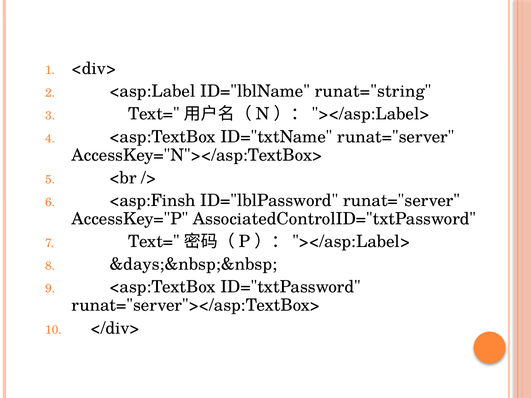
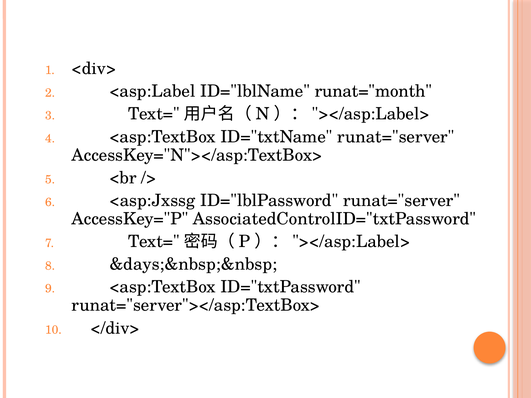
runat="string: runat="string -> runat="month
<asp:Finsh: <asp:Finsh -> <asp:Jxssg
